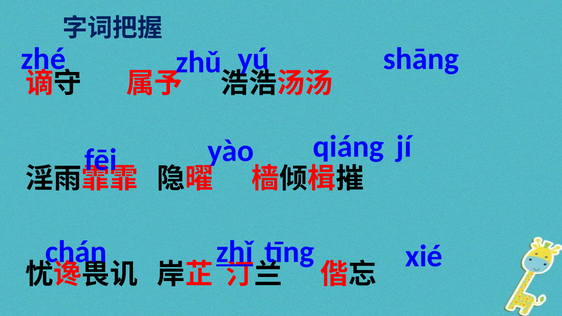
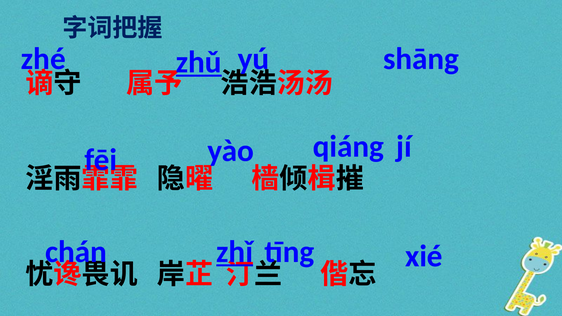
zhǔ underline: none -> present
